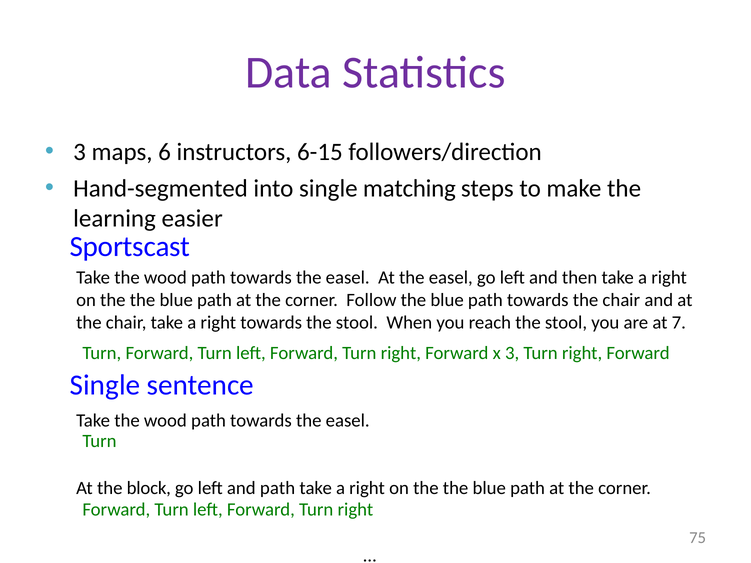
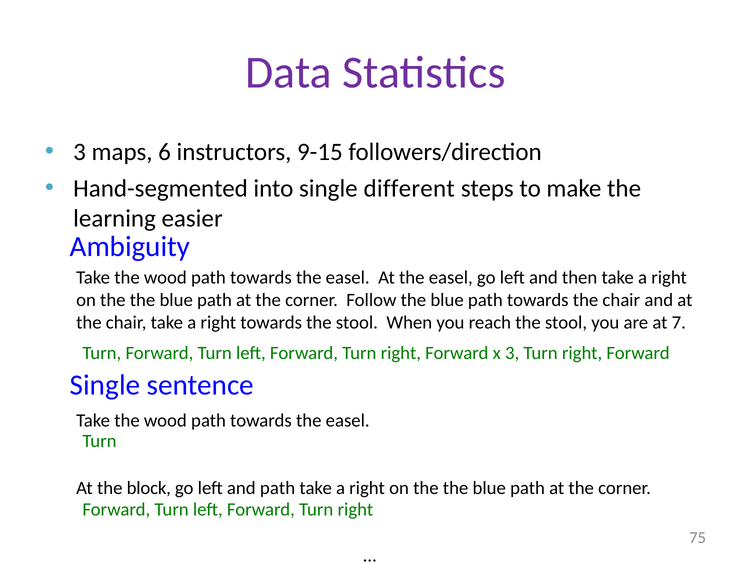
6-15: 6-15 -> 9-15
matching: matching -> different
Sportscast: Sportscast -> Ambiguity
